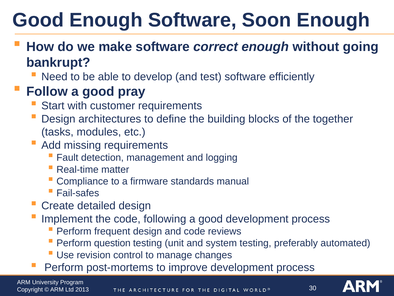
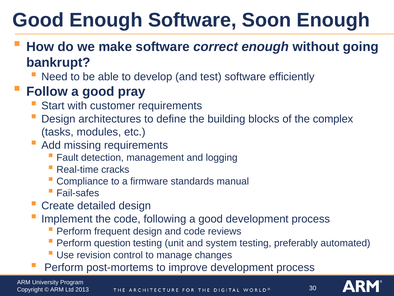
together: together -> complex
matter: matter -> cracks
